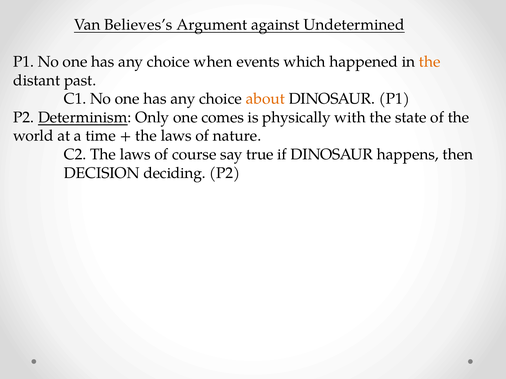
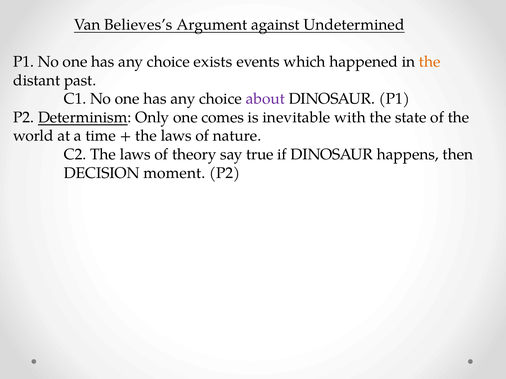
when: when -> exists
about colour: orange -> purple
physically: physically -> inevitable
course: course -> theory
deciding: deciding -> moment
